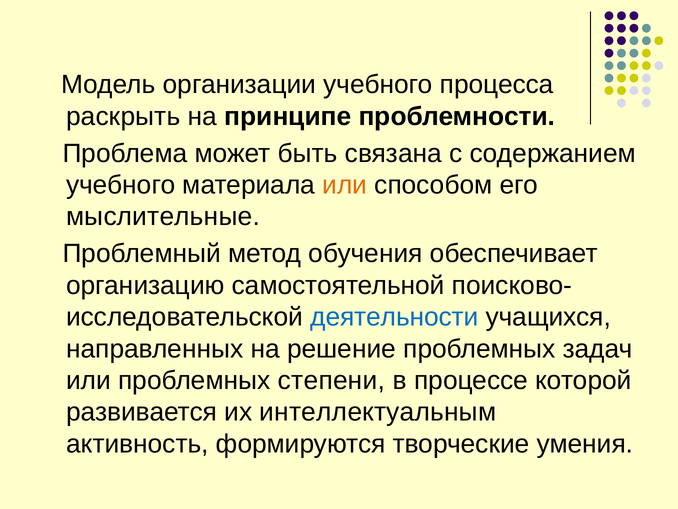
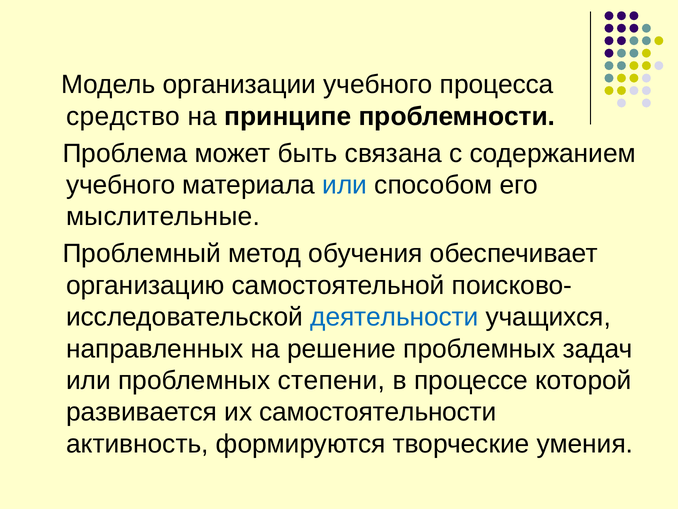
раскрыть: раскрыть -> средство
или at (345, 185) colour: orange -> blue
интеллектуальным: интеллектуальным -> самостоятельности
